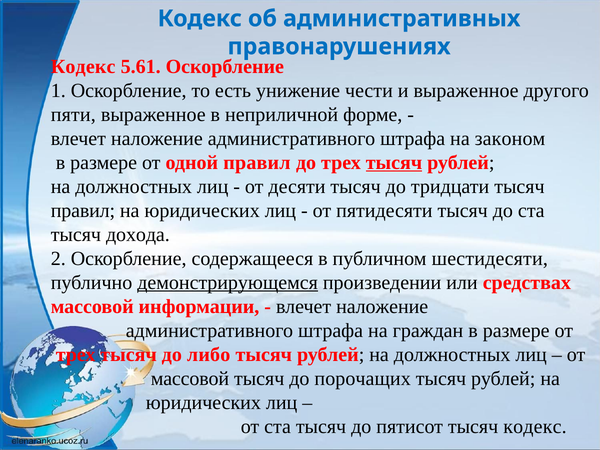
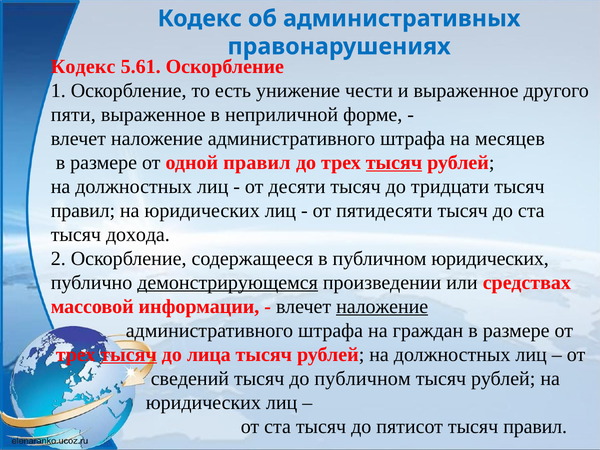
законом: законом -> месяцев
публичном шестидесяти: шестидесяти -> юридических
наложение at (382, 307) underline: none -> present
тысяч at (129, 355) underline: none -> present
либо: либо -> лица
массовой at (190, 379): массовой -> сведений
до порочащих: порочащих -> публичном
пятисот тысяч кодекс: кодекс -> правил
